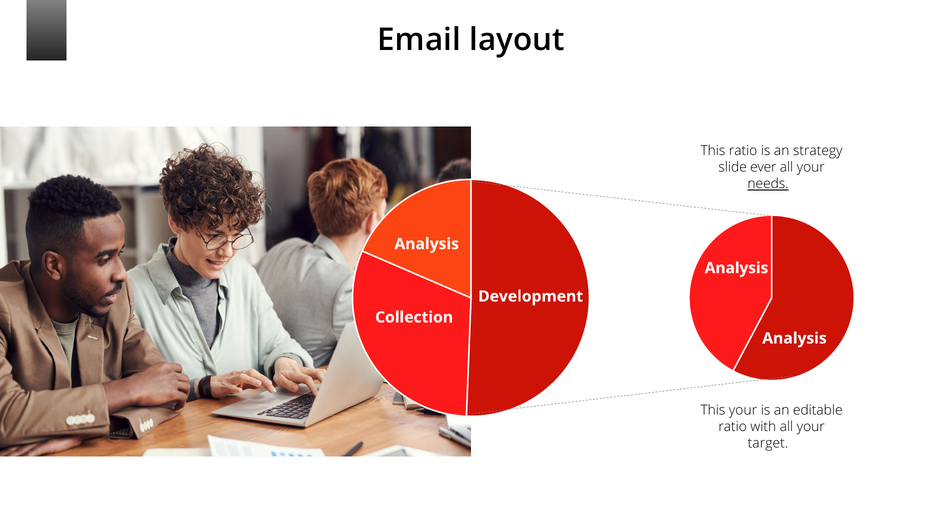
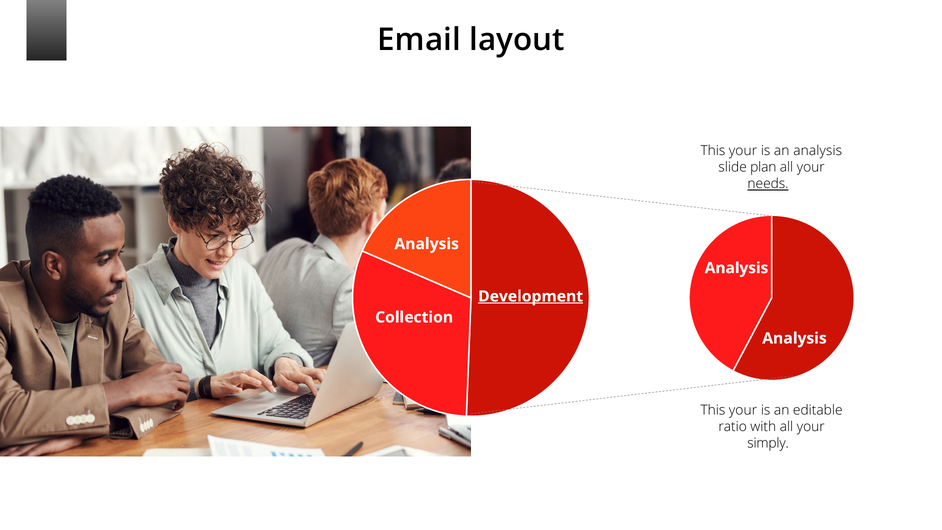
ratio at (743, 151): ratio -> your
an strategy: strategy -> analysis
ever: ever -> plan
Development underline: none -> present
target: target -> simply
